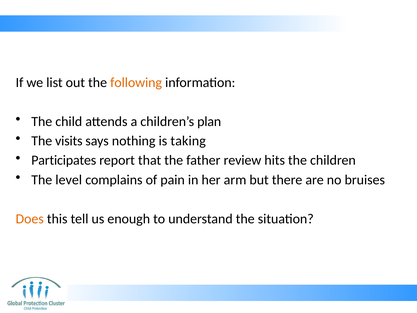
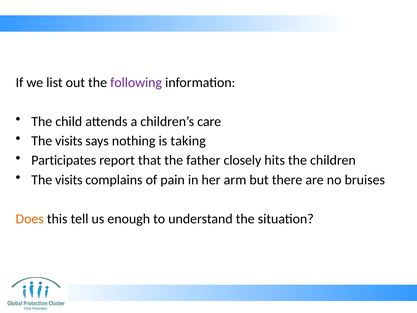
following colour: orange -> purple
plan: plan -> care
review: review -> closely
level at (69, 180): level -> visits
